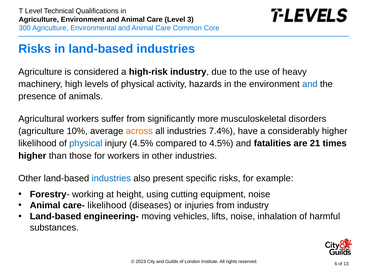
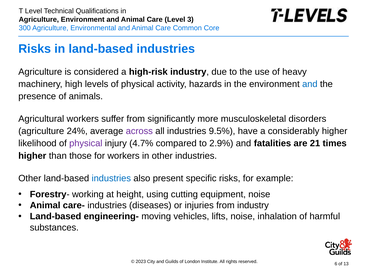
10%: 10% -> 24%
across colour: orange -> purple
7.4%: 7.4% -> 9.5%
physical at (86, 143) colour: blue -> purple
injury 4.5%: 4.5% -> 4.7%
to 4.5%: 4.5% -> 2.9%
care- likelihood: likelihood -> industries
